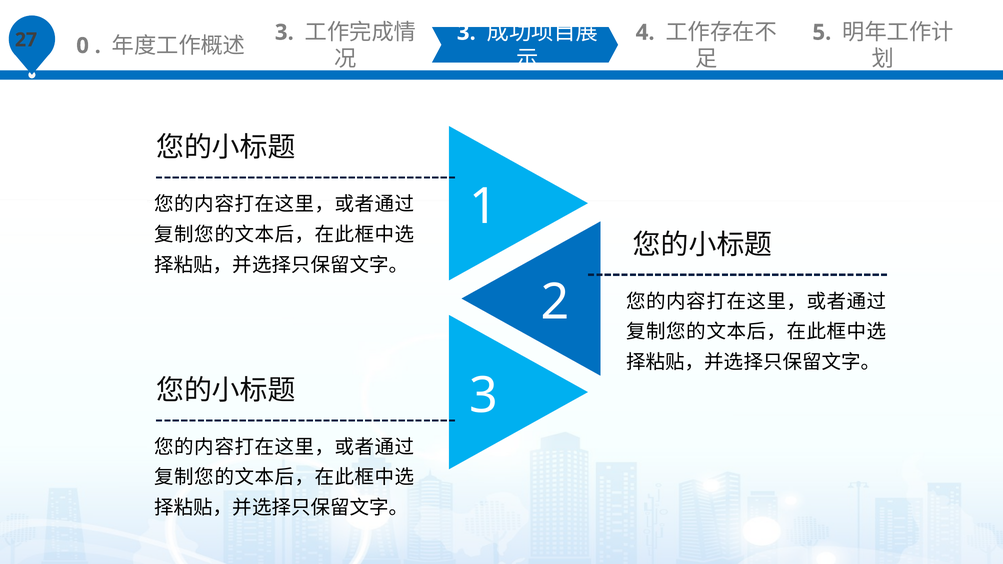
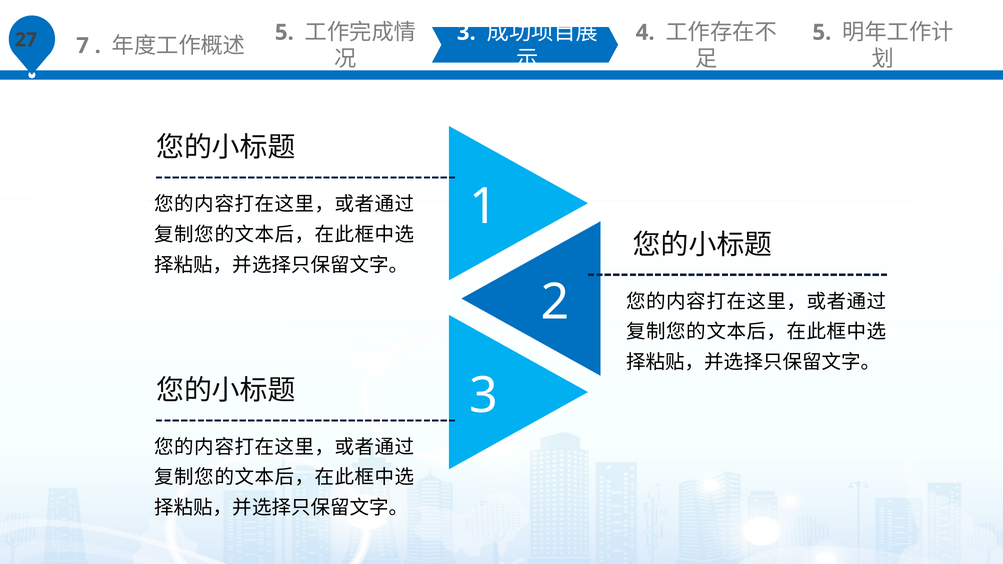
0: 0 -> 7
3 at (284, 32): 3 -> 5
